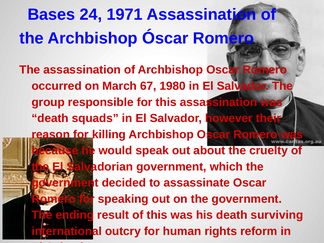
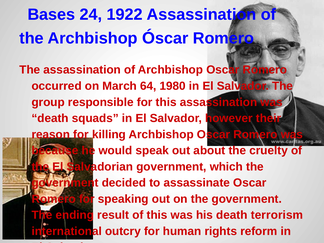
1971: 1971 -> 1922
67: 67 -> 64
surviving: surviving -> terrorism
